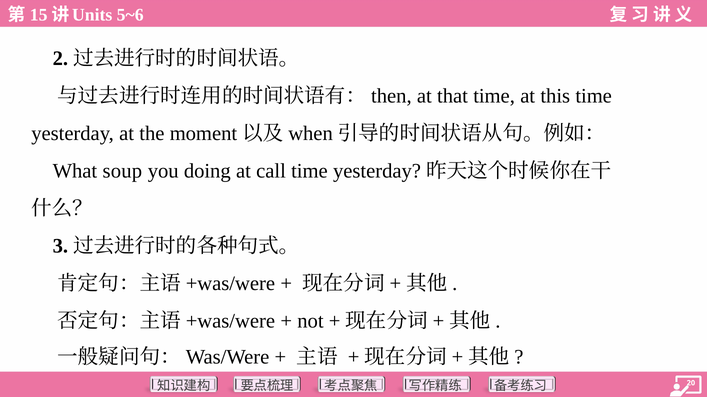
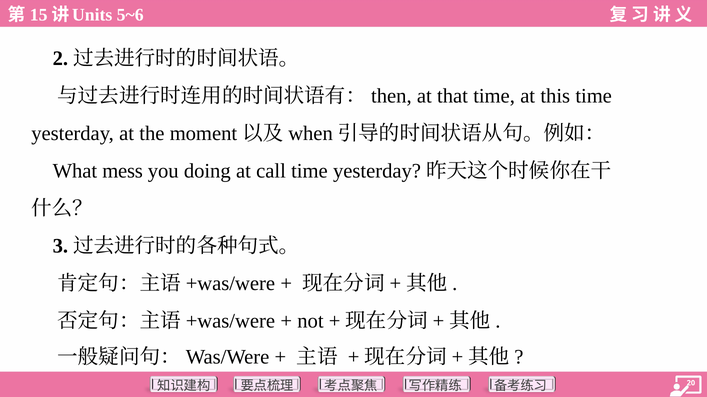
soup: soup -> mess
